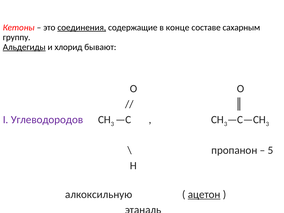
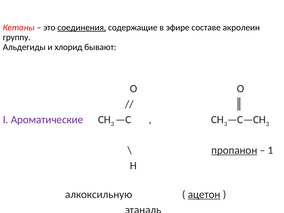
конце: конце -> эфире
сахарным: сахарным -> акролеин
Альдегиды underline: present -> none
Углеводородов: Углеводородов -> Ароматические
пропанон underline: none -> present
5: 5 -> 1
